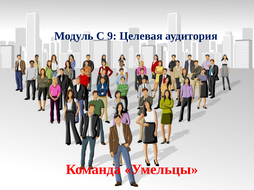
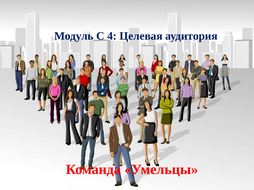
9: 9 -> 4
